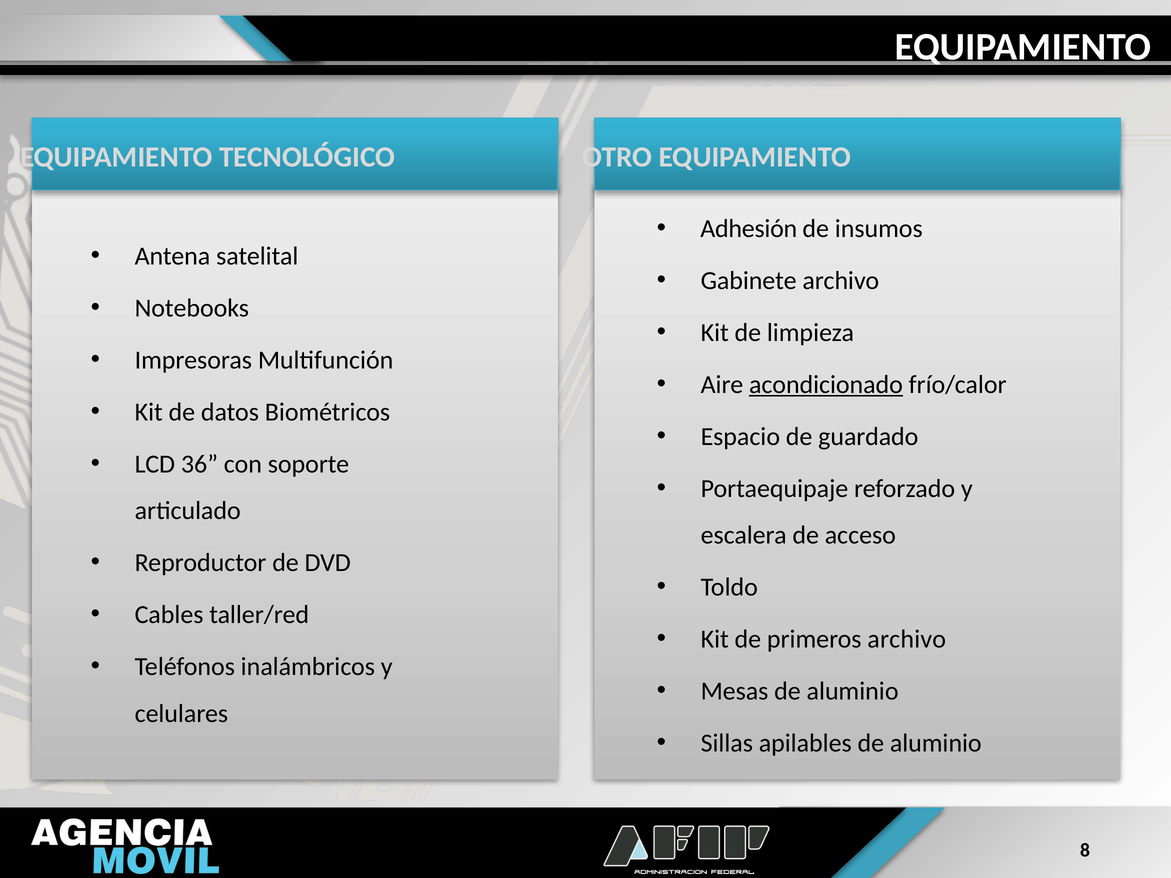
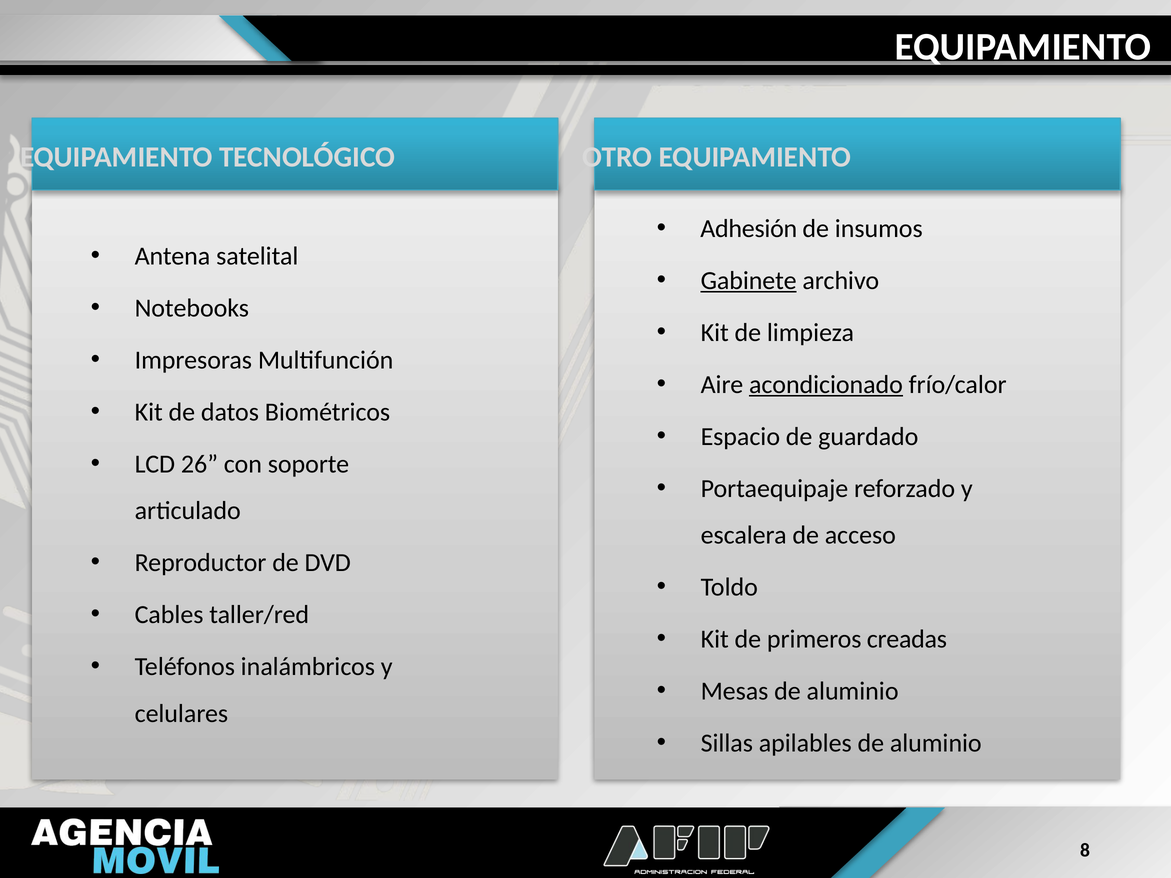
Gabinete underline: none -> present
36: 36 -> 26
primeros archivo: archivo -> creadas
